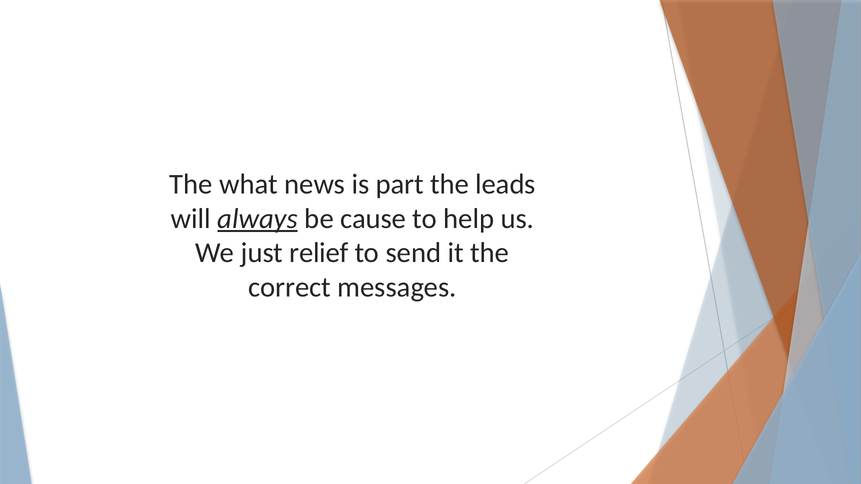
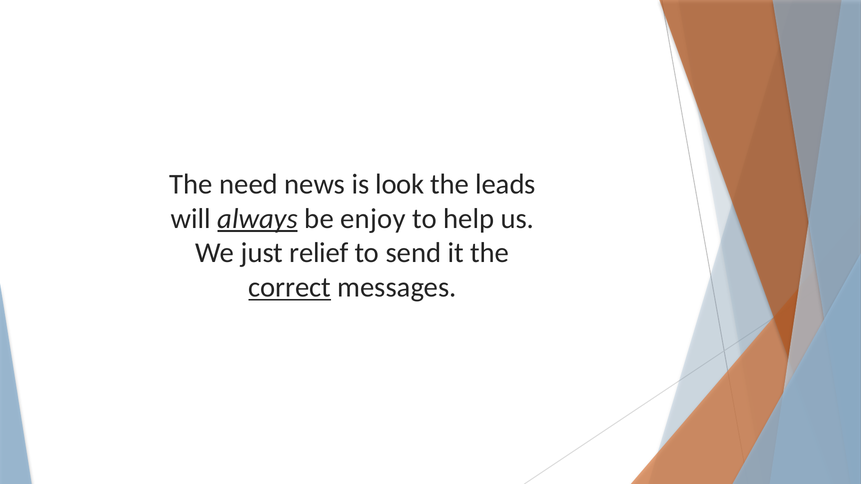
what: what -> need
part: part -> look
cause: cause -> enjoy
correct underline: none -> present
